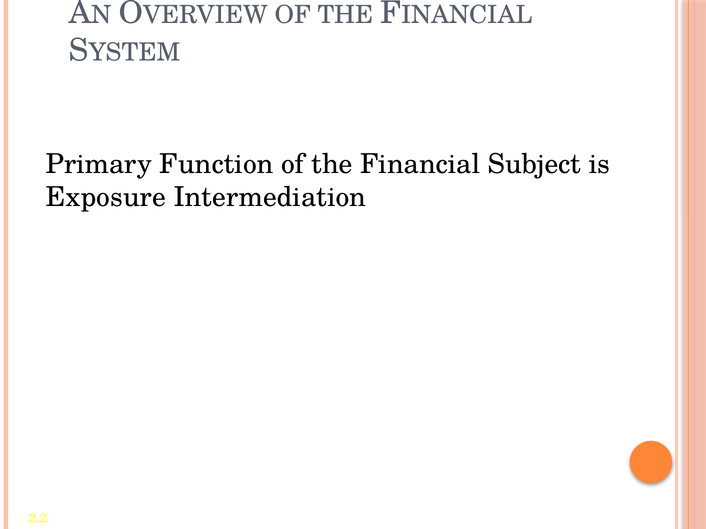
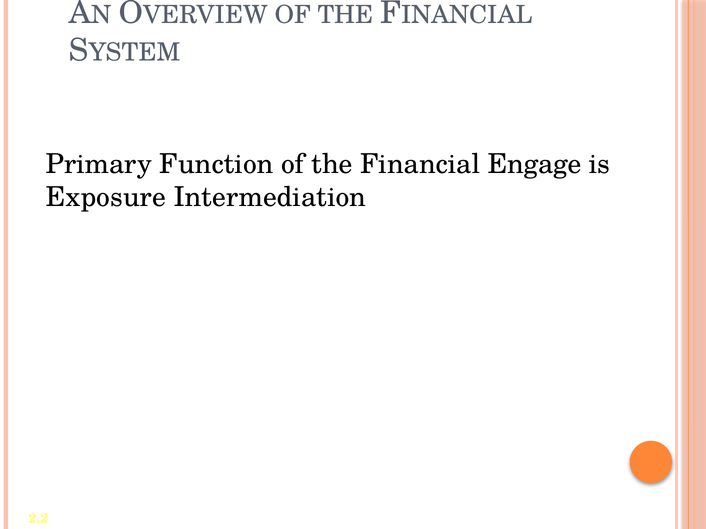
Subject: Subject -> Engage
